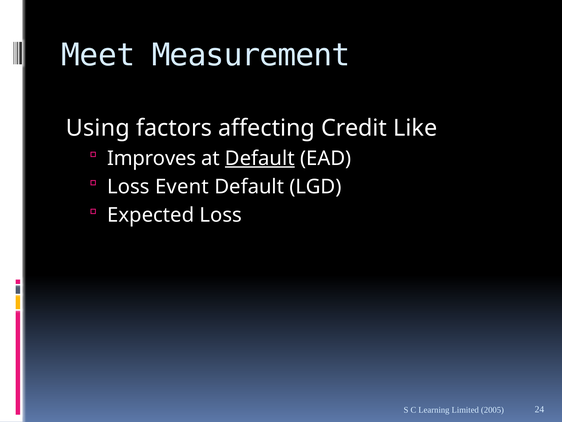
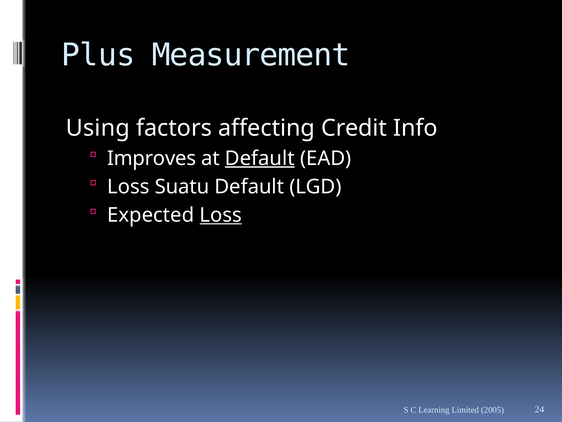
Meet: Meet -> Plus
Like: Like -> Info
Event: Event -> Suatu
Loss at (221, 215) underline: none -> present
